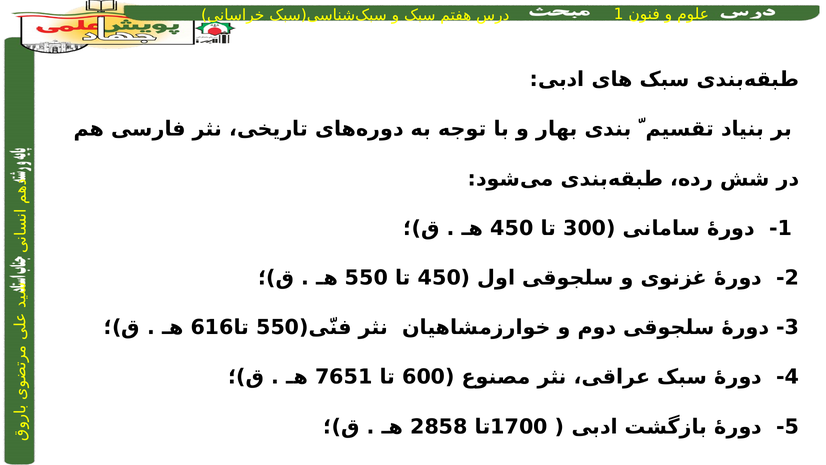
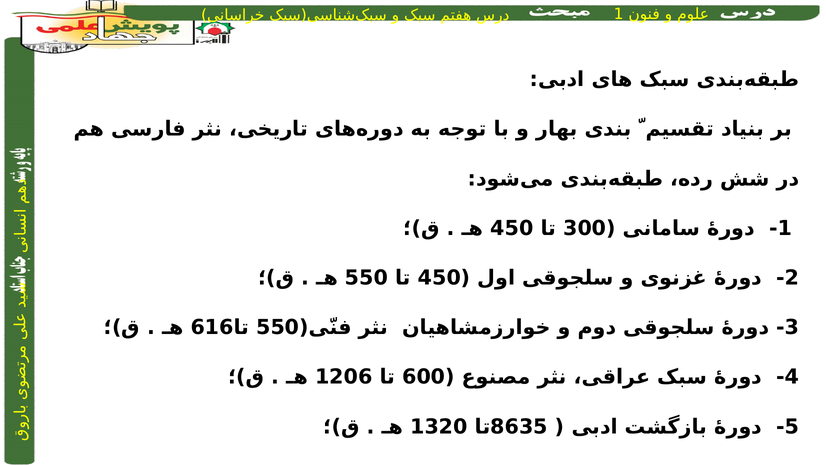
7651: 7651 -> 1206
2858: 2858 -> 1320
1700: 1700 -> 8635
